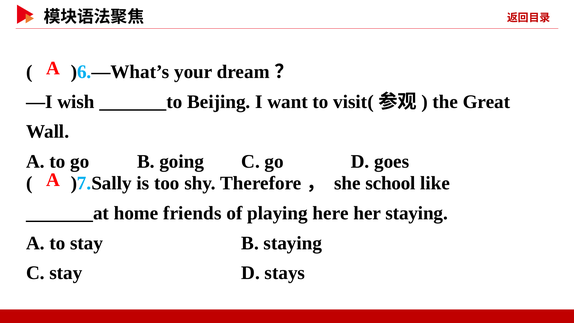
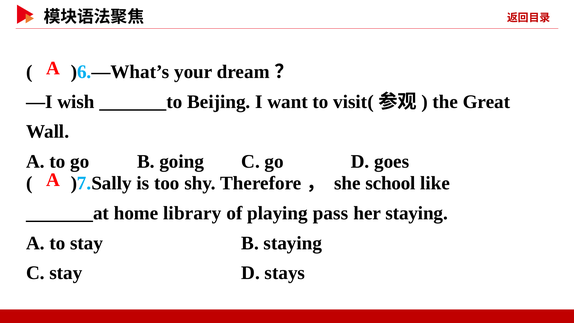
friends: friends -> library
here: here -> pass
